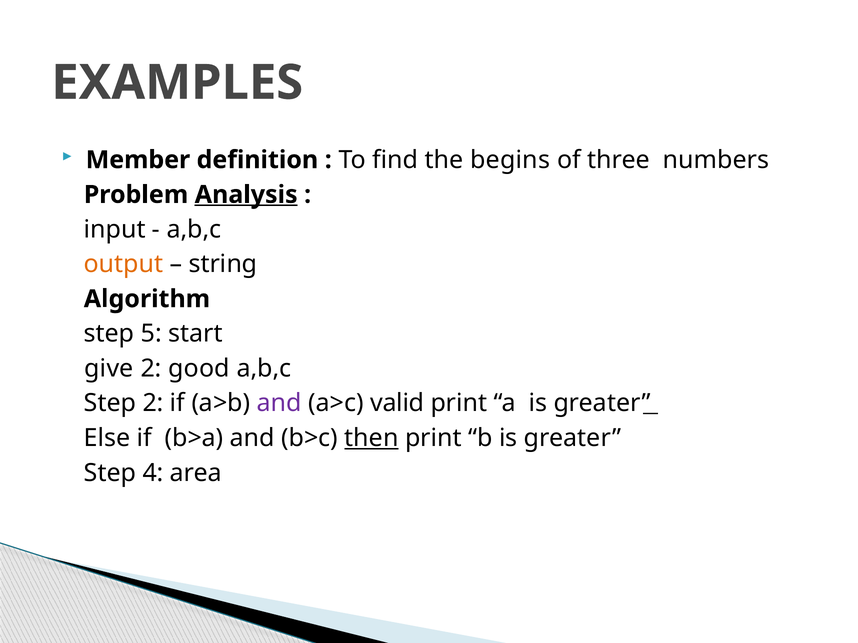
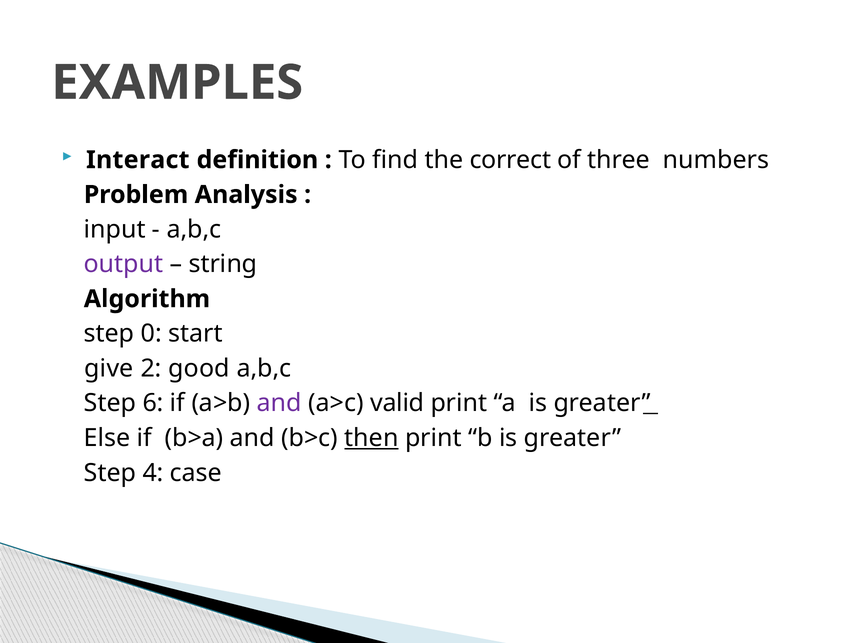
Member: Member -> Interact
begins: begins -> correct
Analysis underline: present -> none
output colour: orange -> purple
5: 5 -> 0
Step 2: 2 -> 6
area: area -> case
